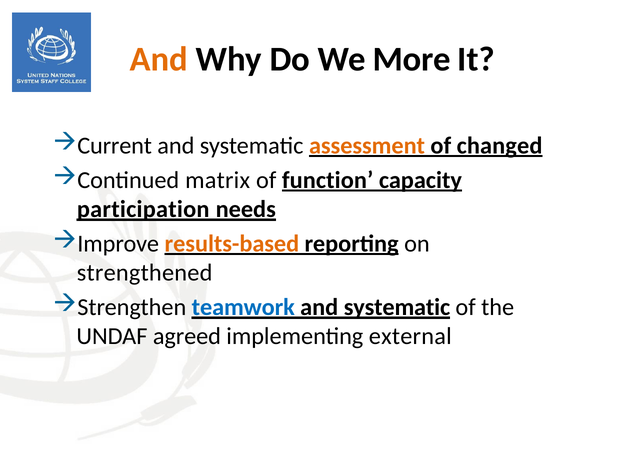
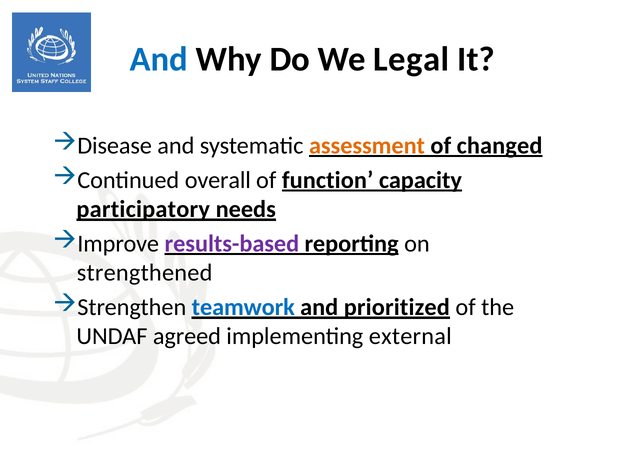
And at (159, 59) colour: orange -> blue
More: More -> Legal
Current: Current -> Disease
matrix: matrix -> overall
participation: participation -> participatory
results-based colour: orange -> purple
systematic at (397, 307): systematic -> prioritized
